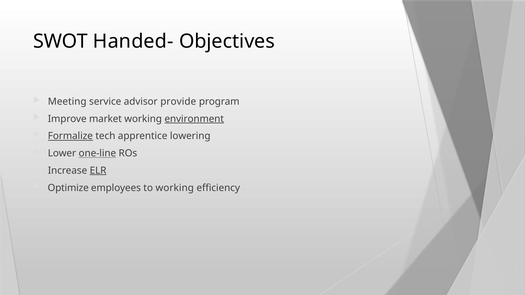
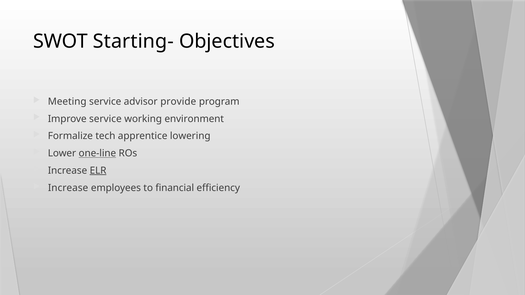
Handed-: Handed- -> Starting-
Improve market: market -> service
environment underline: present -> none
Formalize underline: present -> none
Optimize at (68, 188): Optimize -> Increase
to working: working -> financial
